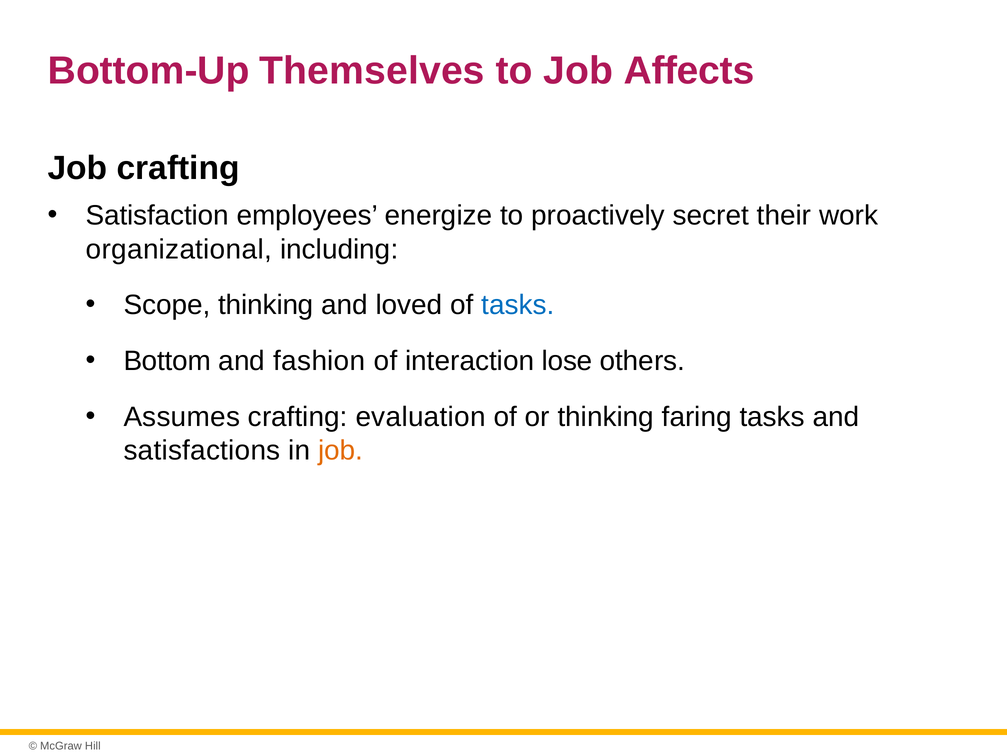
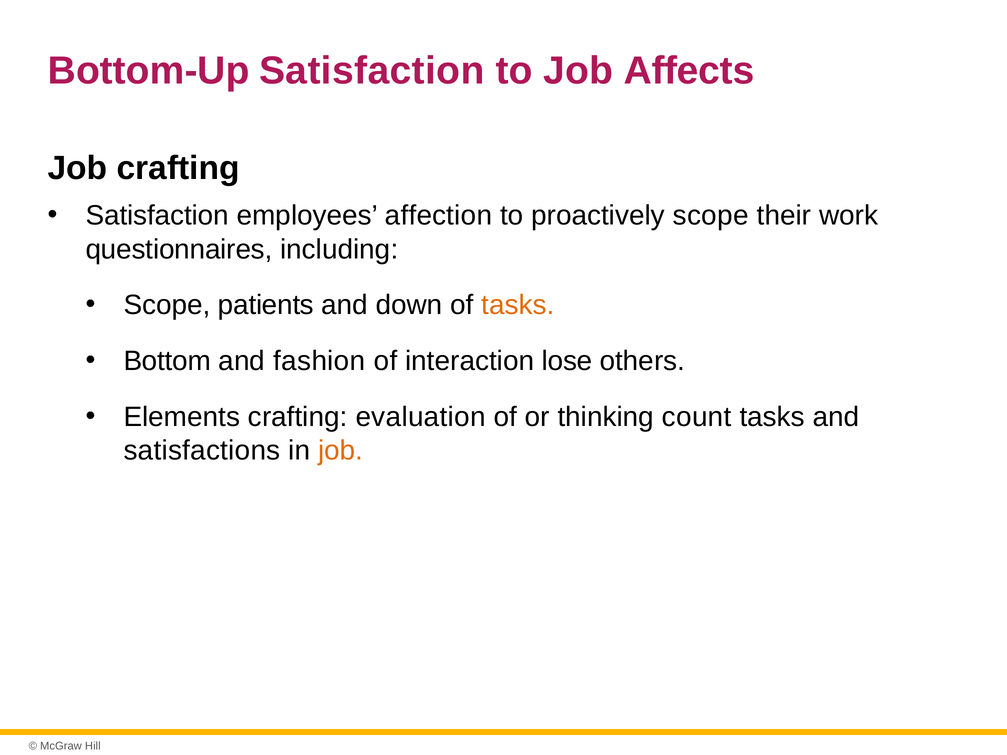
Bottom-Up Themselves: Themselves -> Satisfaction
energize: energize -> affection
proactively secret: secret -> scope
organizational: organizational -> questionnaires
Scope thinking: thinking -> patients
loved: loved -> down
tasks at (518, 305) colour: blue -> orange
Assumes: Assumes -> Elements
faring: faring -> count
